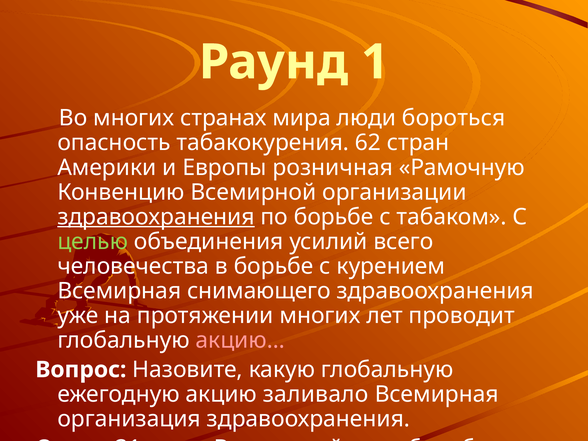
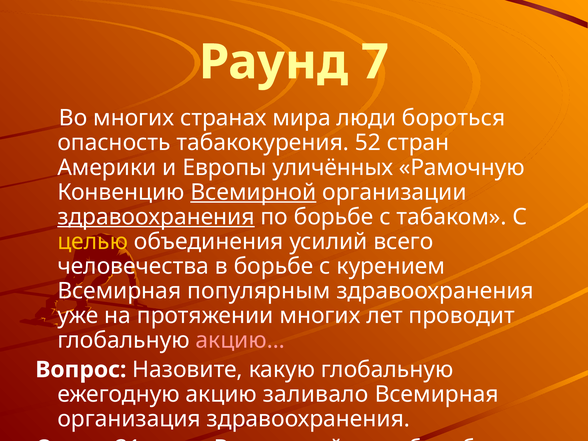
1: 1 -> 7
62: 62 -> 52
розничная: розничная -> уличённых
Всемирной underline: none -> present
целью colour: light green -> yellow
снимающего: снимающего -> популярным
